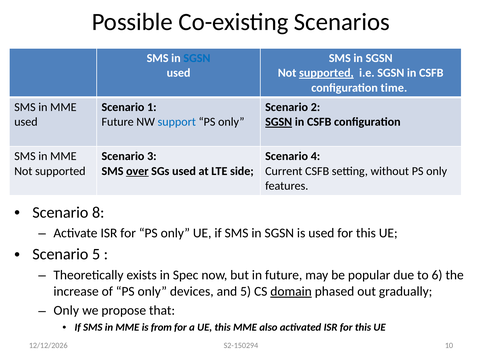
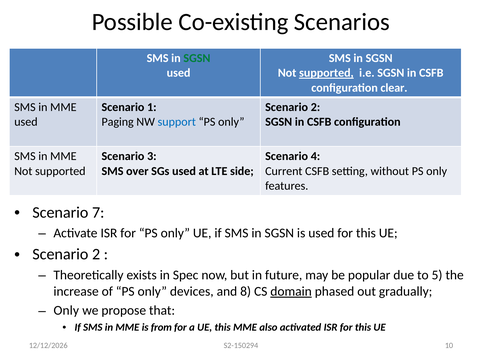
SGSN at (197, 58) colour: blue -> green
time: time -> clear
Future at (118, 122): Future -> Paging
SGSN at (279, 122) underline: present -> none
over underline: present -> none
8: 8 -> 7
5 at (96, 254): 5 -> 2
6: 6 -> 5
and 5: 5 -> 8
